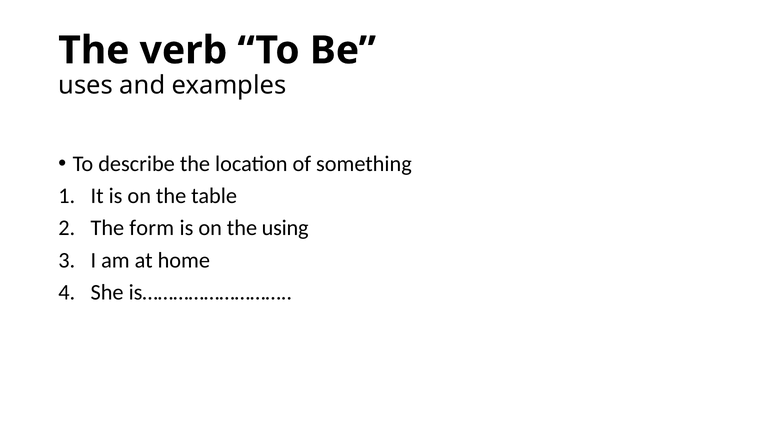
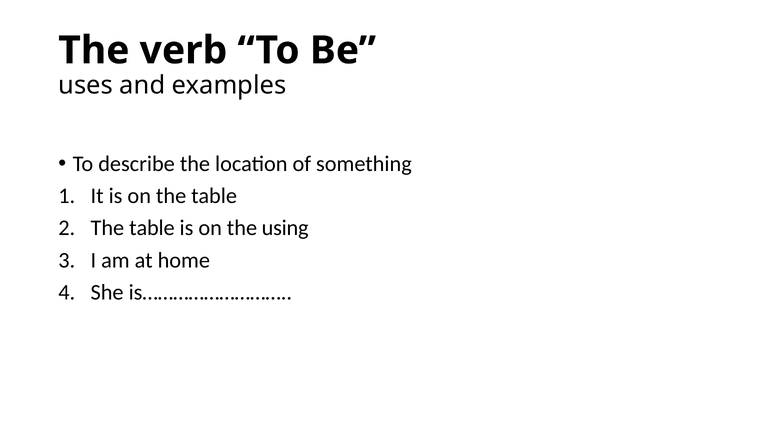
form at (152, 228): form -> table
